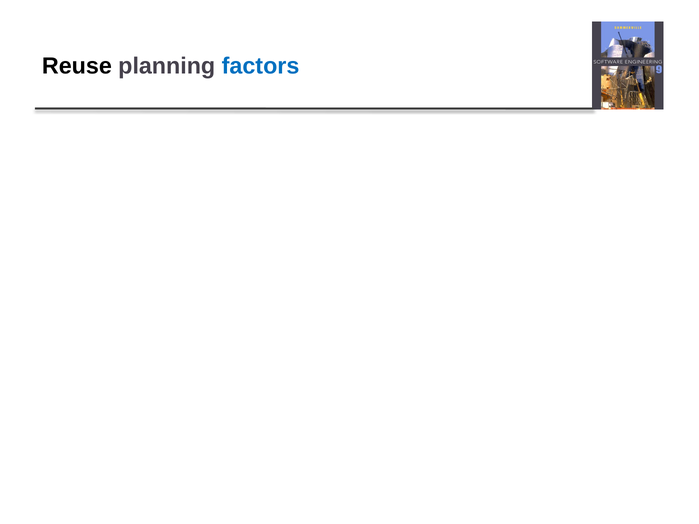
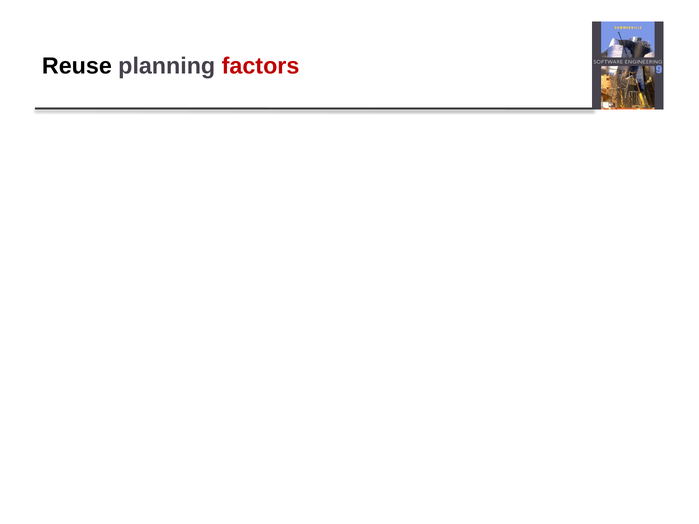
factors colour: blue -> red
